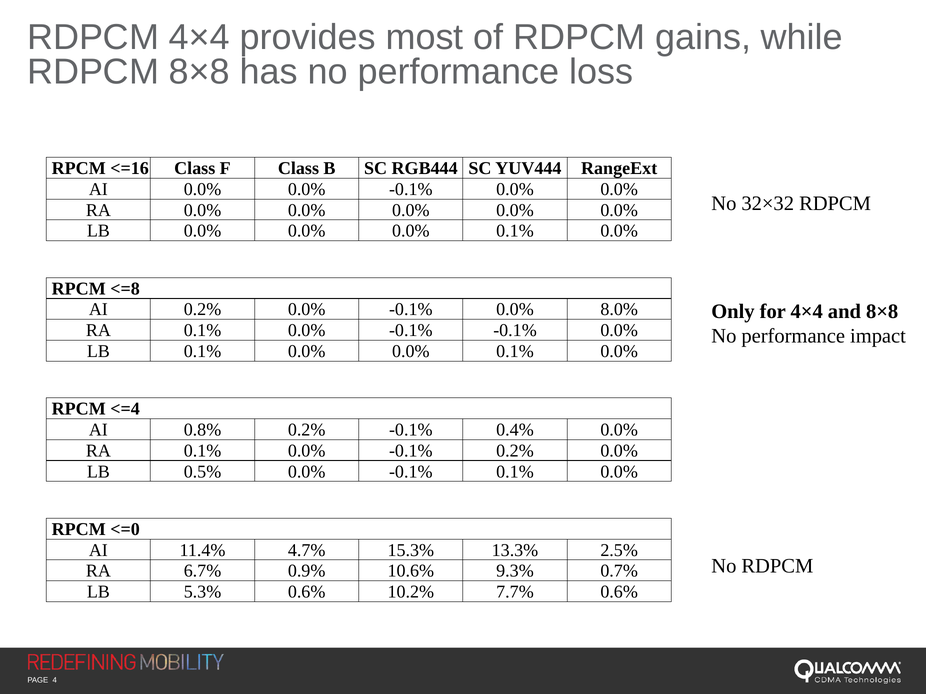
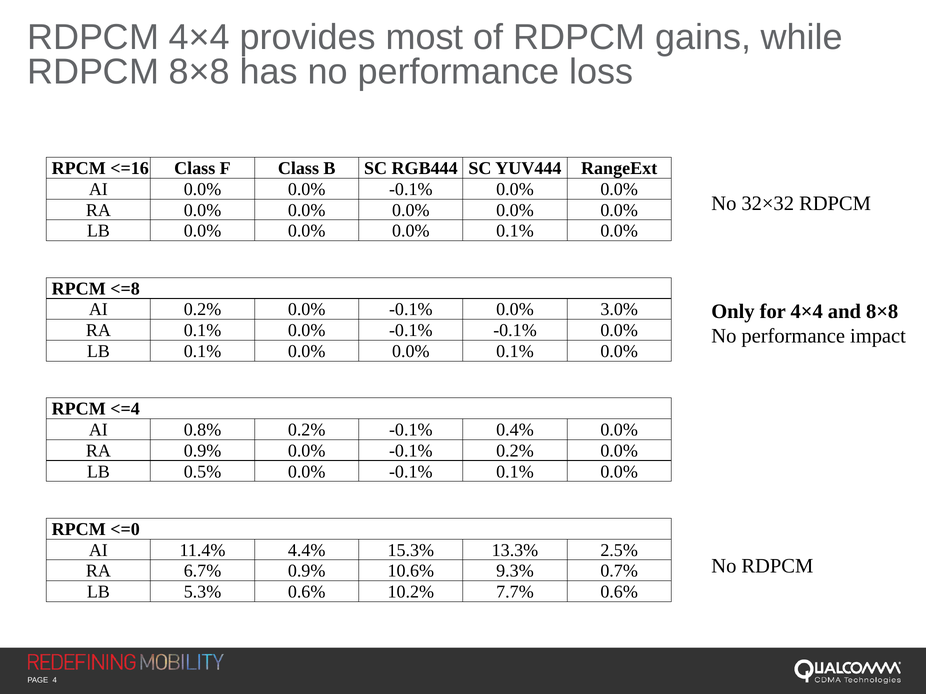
8.0%: 8.0% -> 3.0%
0.1% at (203, 451): 0.1% -> 0.9%
4.7%: 4.7% -> 4.4%
